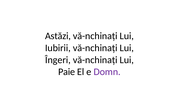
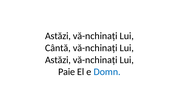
Iubirii: Iubirii -> Cântă
Îngeri at (58, 60): Îngeri -> Astăzi
Domn colour: purple -> blue
